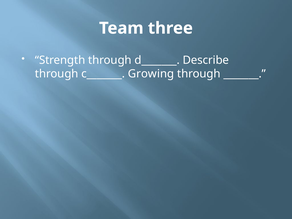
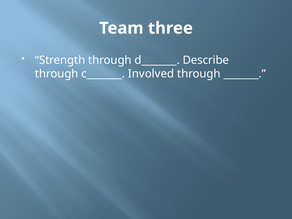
Growing: Growing -> Involved
